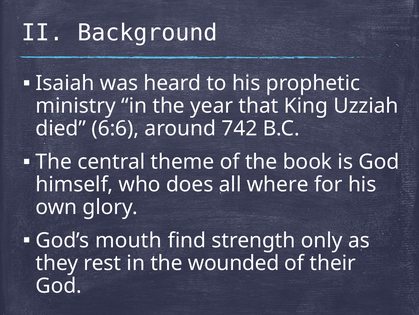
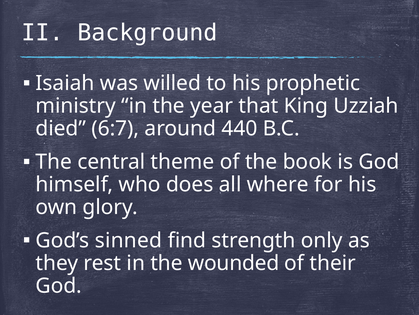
heard: heard -> willed
6:6: 6:6 -> 6:7
742: 742 -> 440
mouth: mouth -> sinned
